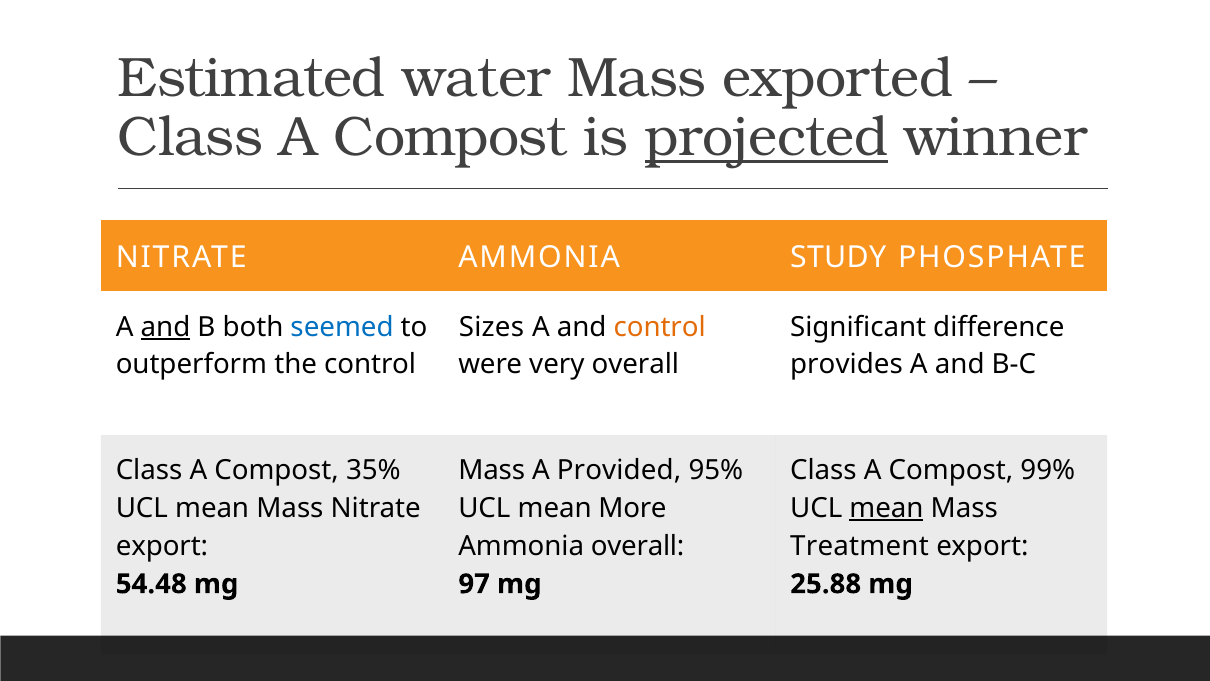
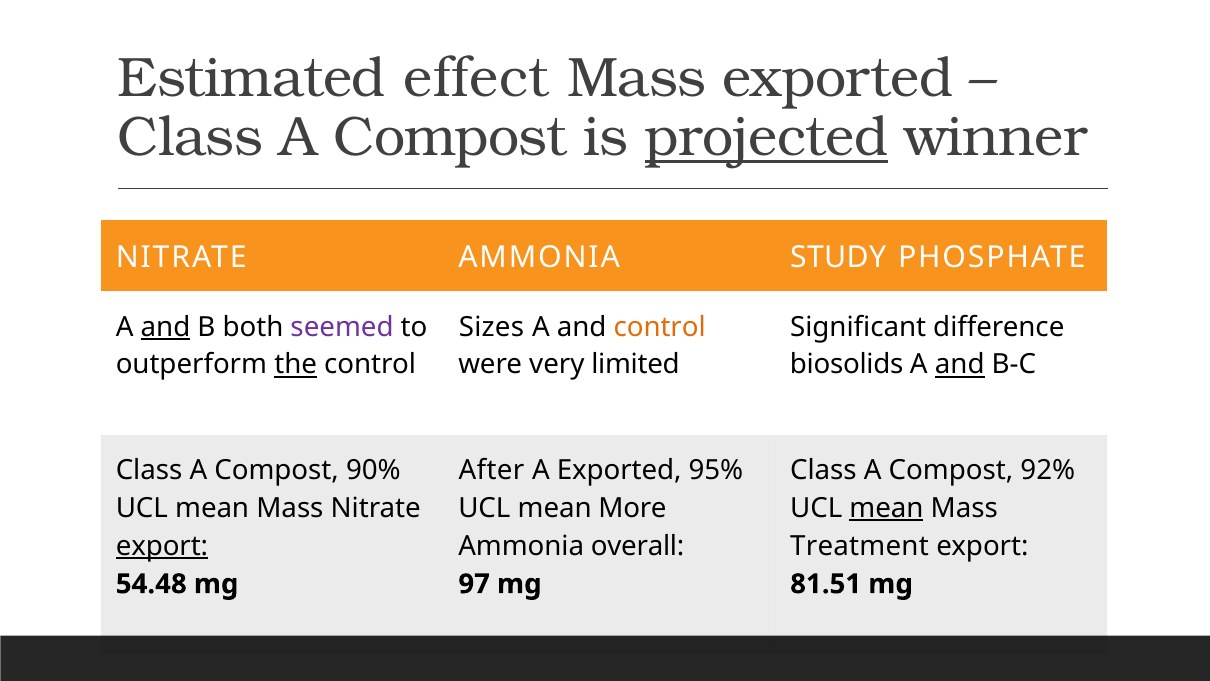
water: water -> effect
seemed colour: blue -> purple
the underline: none -> present
very overall: overall -> limited
provides: provides -> biosolids
and at (960, 365) underline: none -> present
35%: 35% -> 90%
Mass at (492, 470): Mass -> After
A Provided: Provided -> Exported
99%: 99% -> 92%
export at (162, 546) underline: none -> present
25.88: 25.88 -> 81.51
